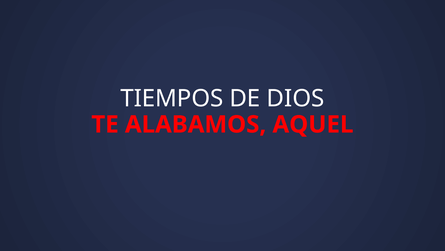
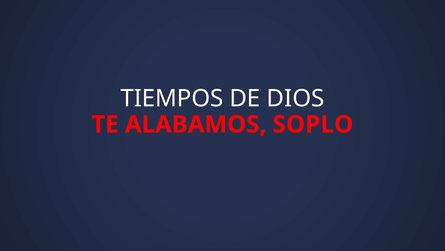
AQUEL: AQUEL -> SOPLO
